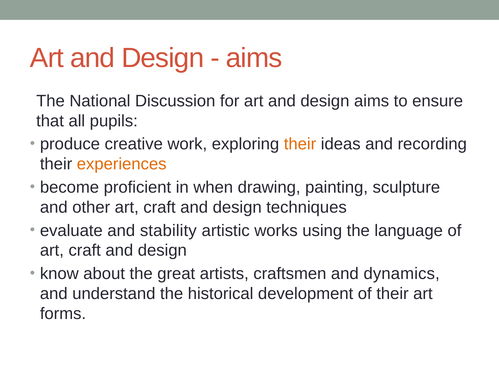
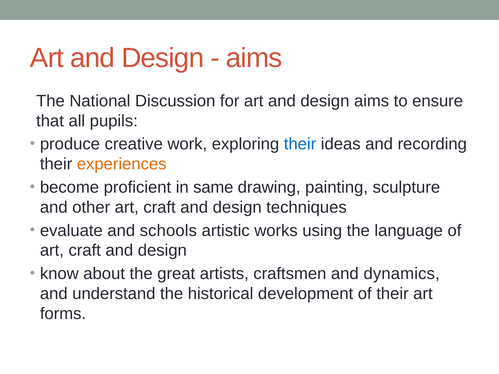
their at (300, 144) colour: orange -> blue
when: when -> same
stability: stability -> schools
